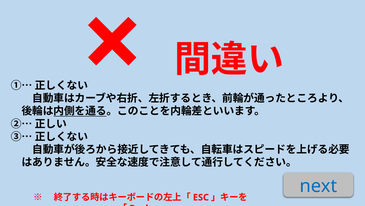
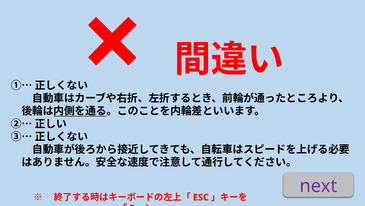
next colour: blue -> purple
